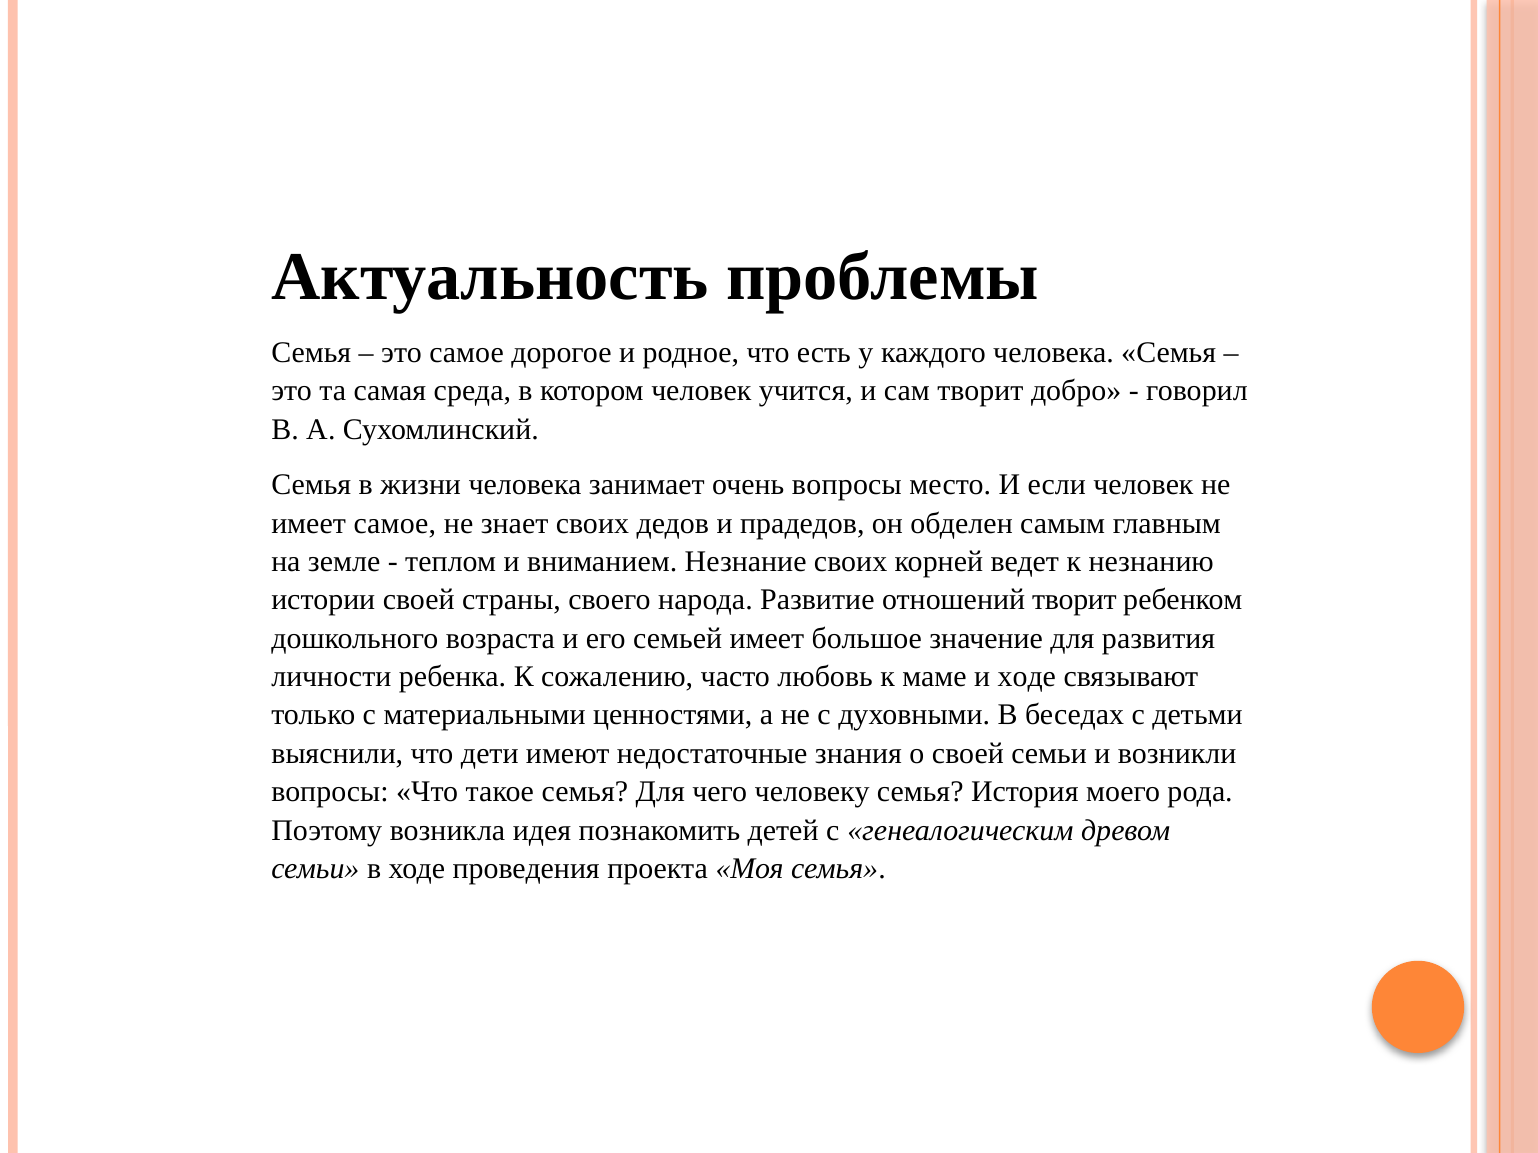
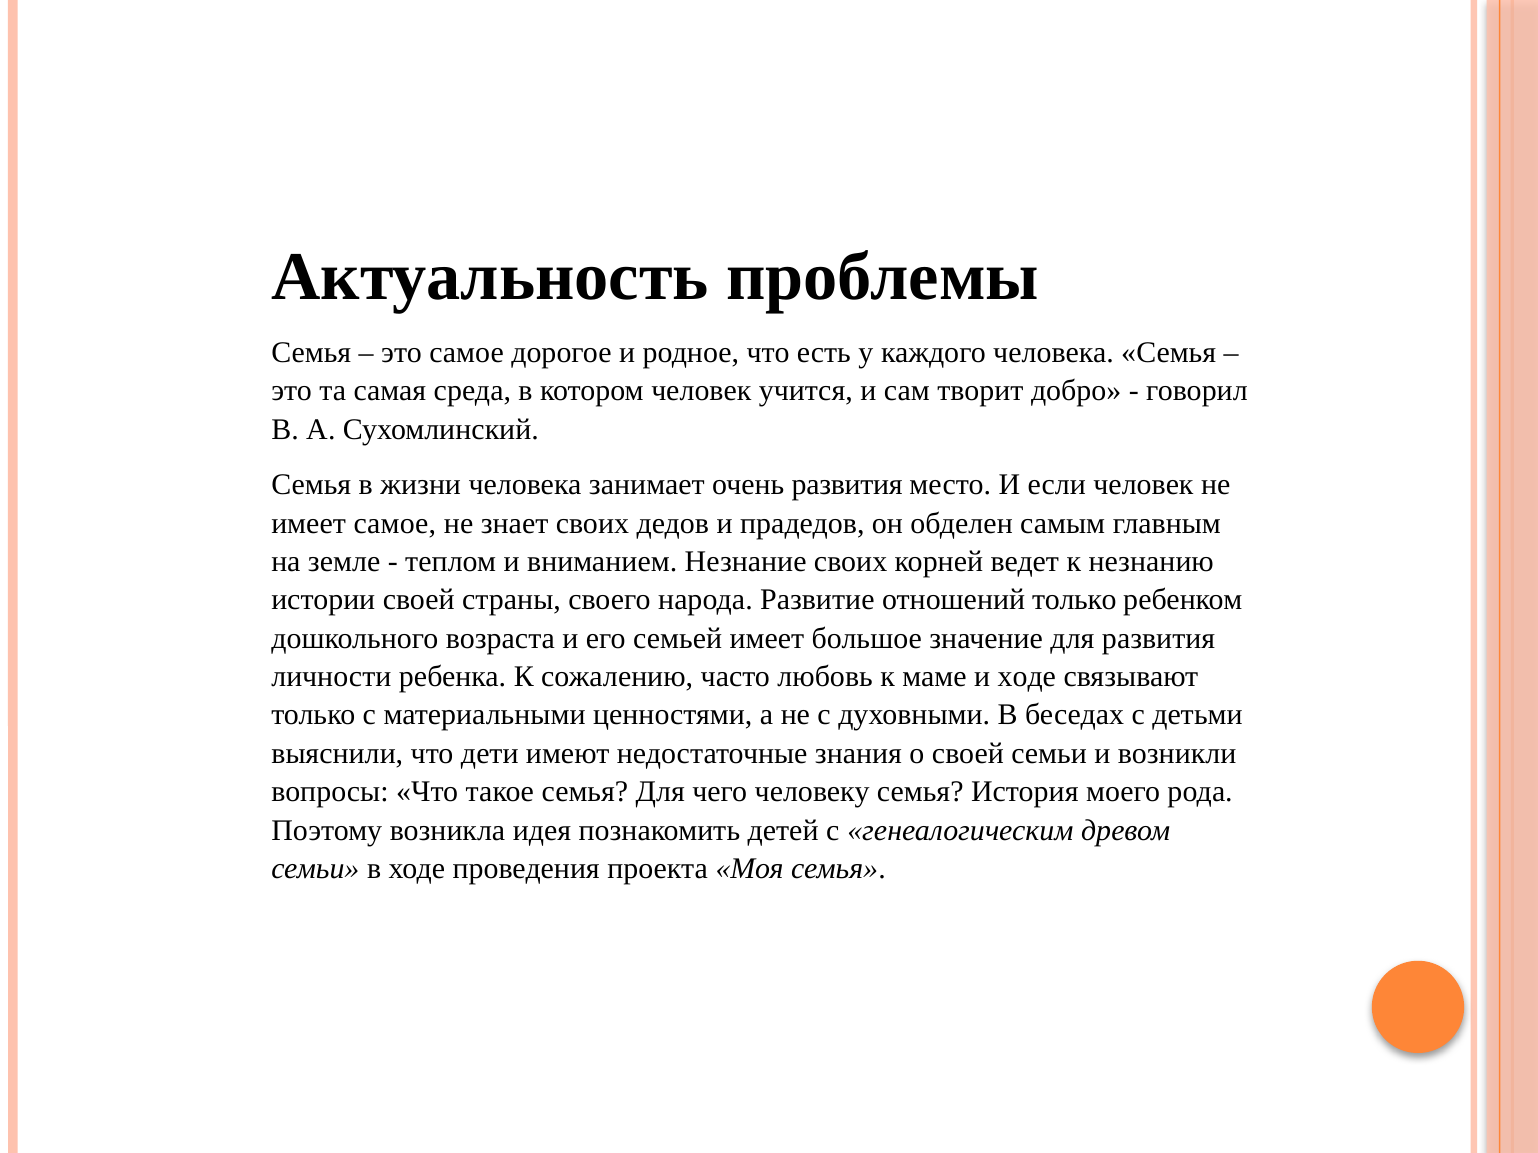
очень вопросы: вопросы -> развития
отношений творит: творит -> только
